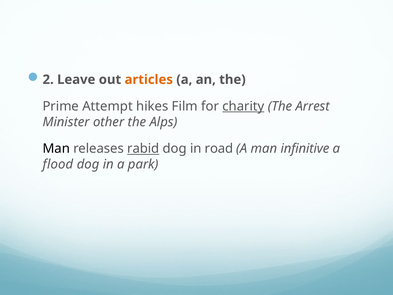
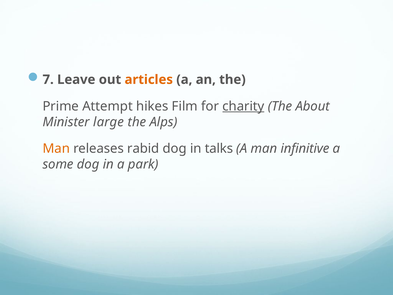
2: 2 -> 7
Arrest: Arrest -> About
other: other -> large
Man at (56, 149) colour: black -> orange
rabid underline: present -> none
road: road -> talks
flood: flood -> some
